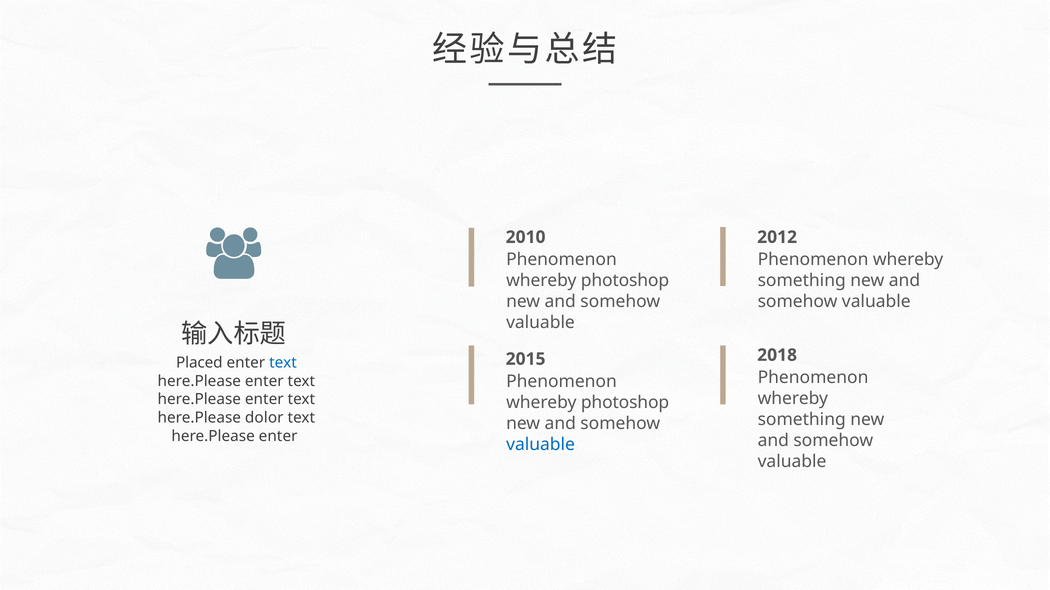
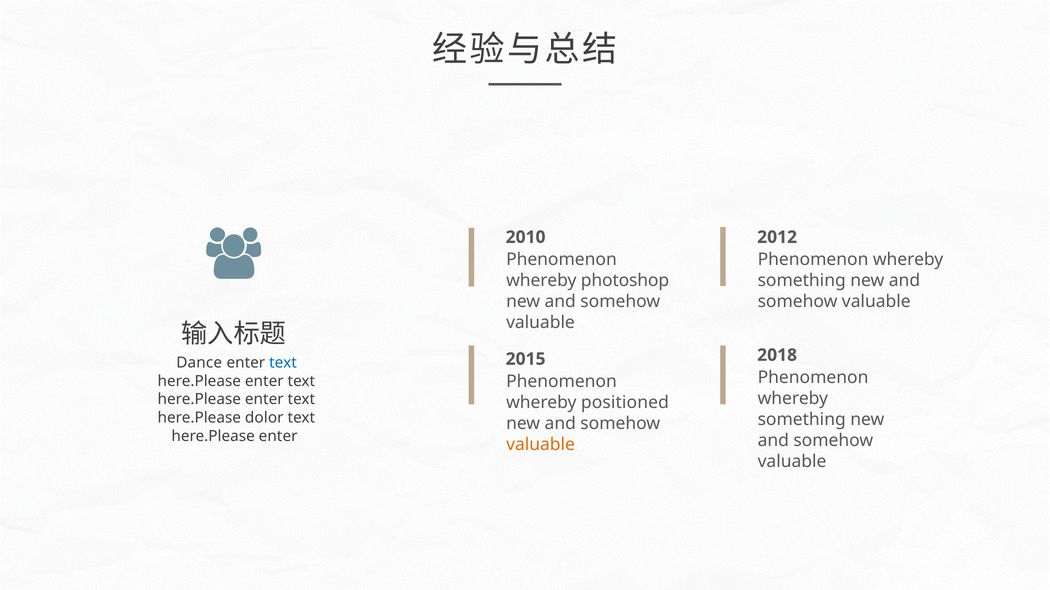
Placed: Placed -> Dance
photoshop at (625, 403): photoshop -> positioned
valuable at (541, 445) colour: blue -> orange
